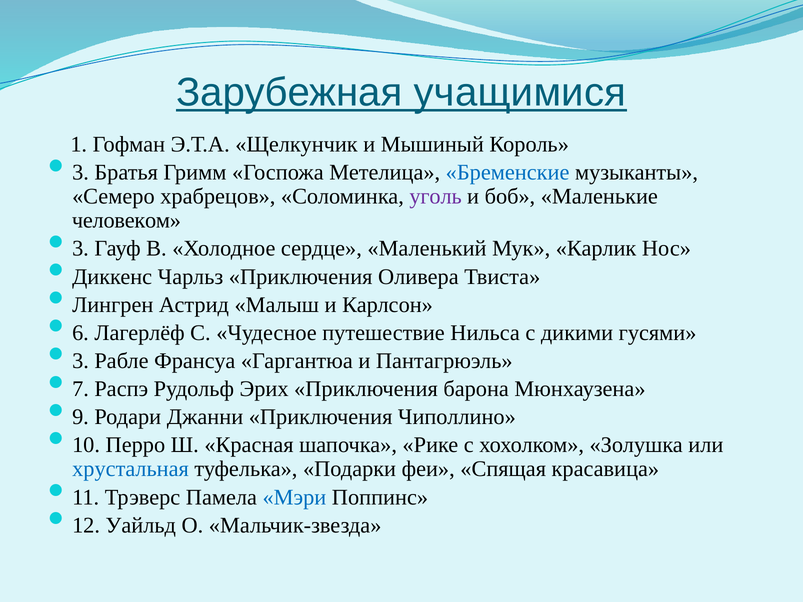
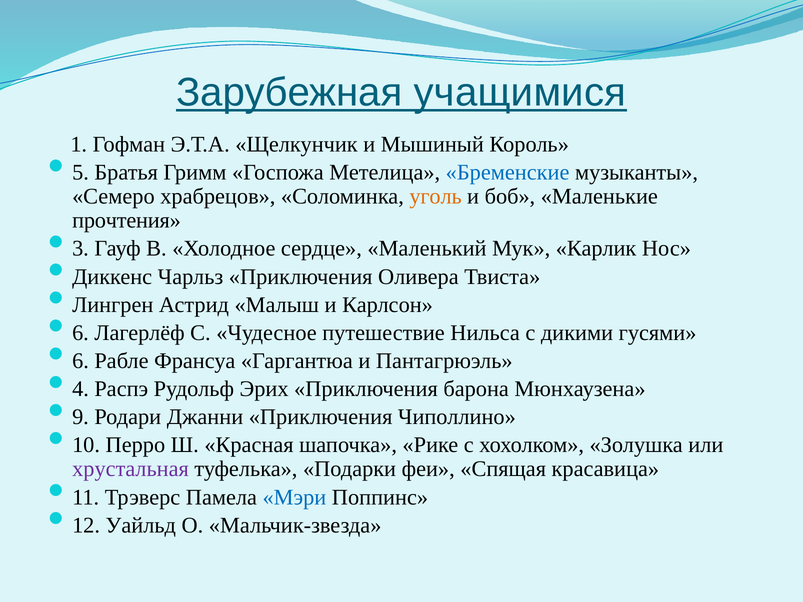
3 at (80, 172): 3 -> 5
уголь colour: purple -> orange
человеком: человеком -> прочтения
3 at (80, 361): 3 -> 6
7: 7 -> 4
хрустальная colour: blue -> purple
